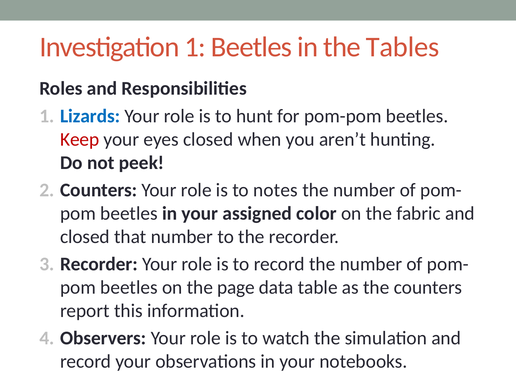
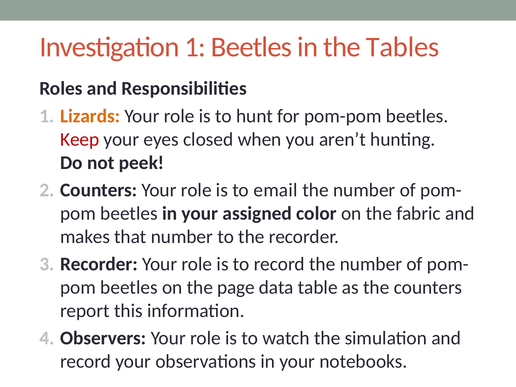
Lizards colour: blue -> orange
notes: notes -> email
closed at (85, 237): closed -> makes
